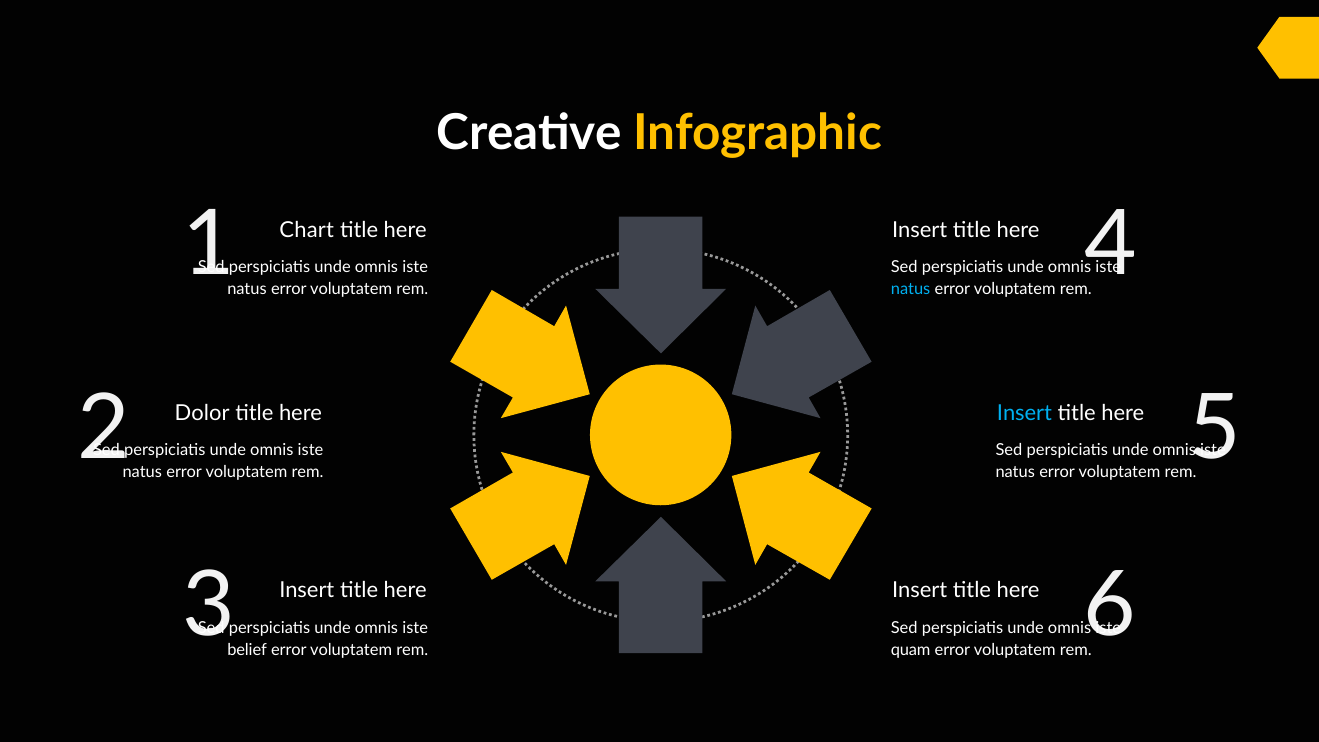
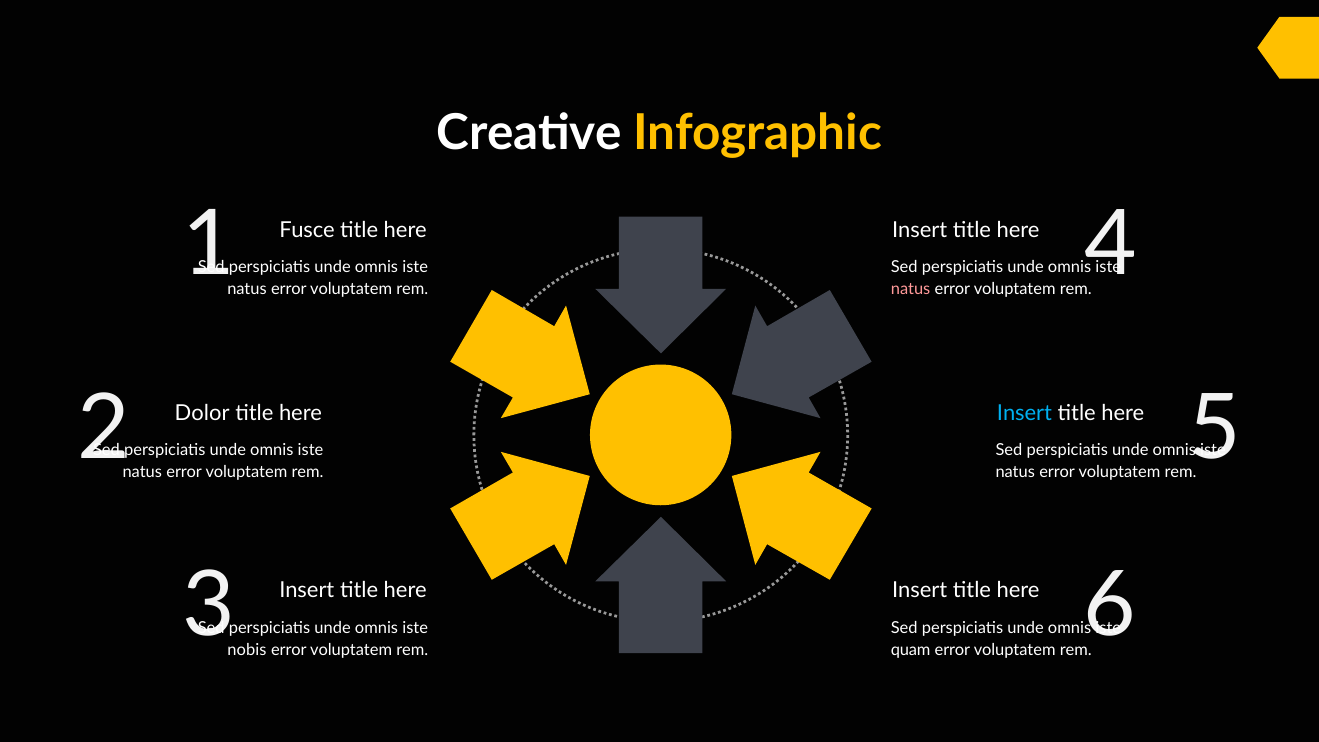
Chart: Chart -> Fusce
natus at (911, 289) colour: light blue -> pink
belief: belief -> nobis
